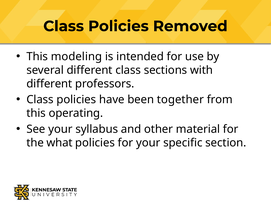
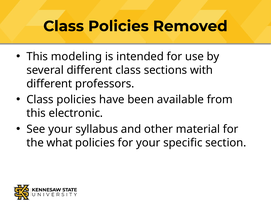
together: together -> available
operating: operating -> electronic
